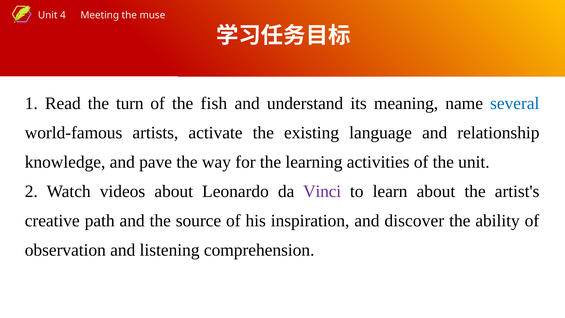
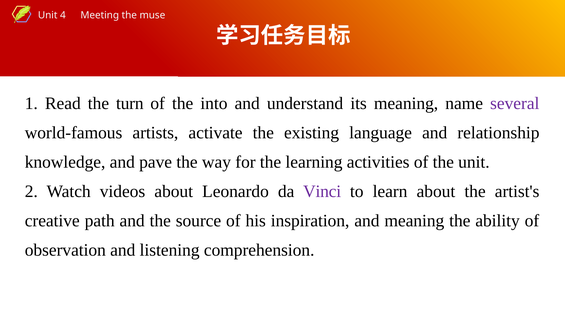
fish: fish -> into
several colour: blue -> purple
and discover: discover -> meaning
